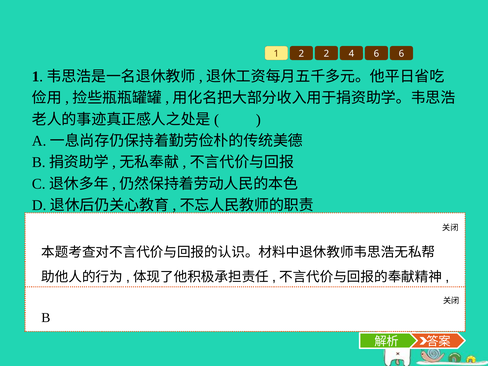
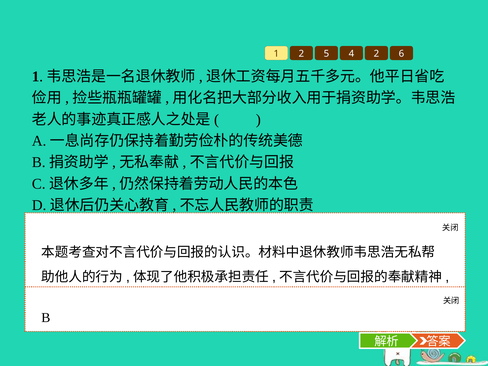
2 2: 2 -> 5
4 6: 6 -> 2
